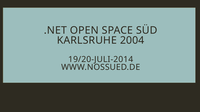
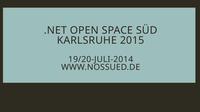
2004: 2004 -> 2015
